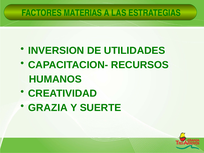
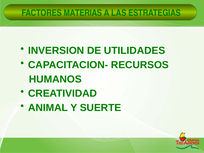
GRAZIA: GRAZIA -> ANIMAL
